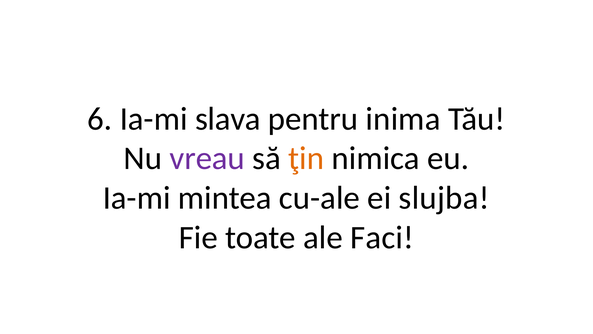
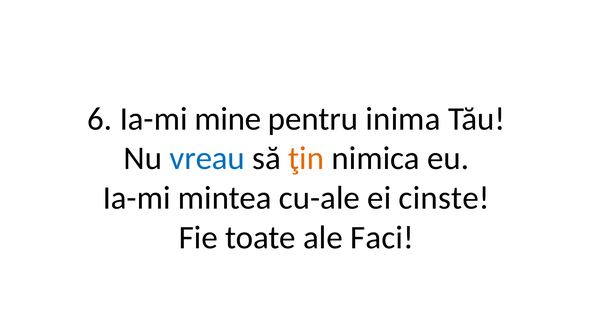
slava: slava -> mine
vreau colour: purple -> blue
slujba: slujba -> cinste
